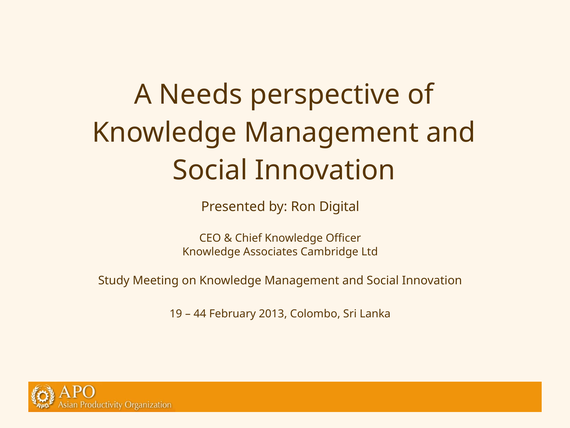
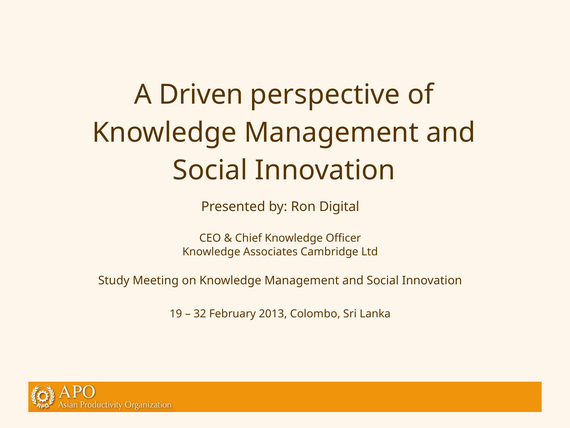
Needs: Needs -> Driven
44: 44 -> 32
